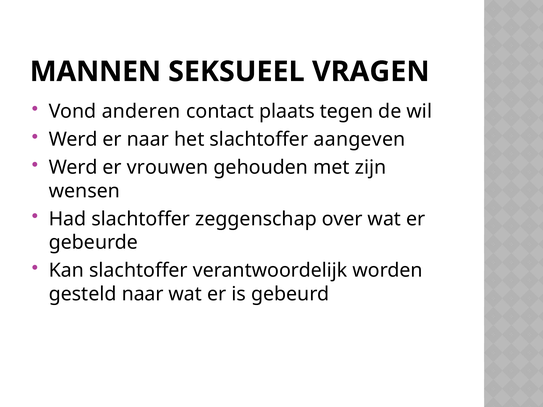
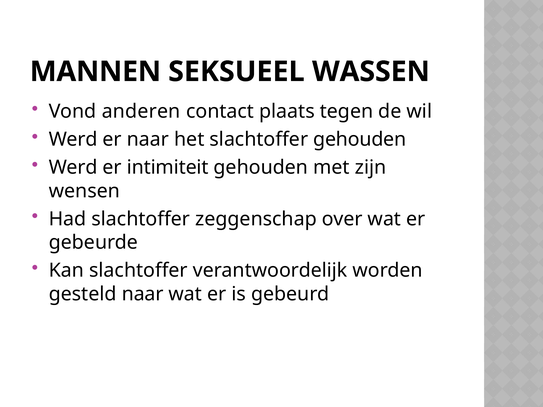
VRAGEN: VRAGEN -> WASSEN
slachtoffer aangeven: aangeven -> gehouden
vrouwen: vrouwen -> intimiteit
